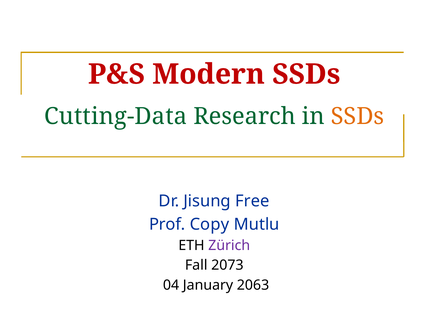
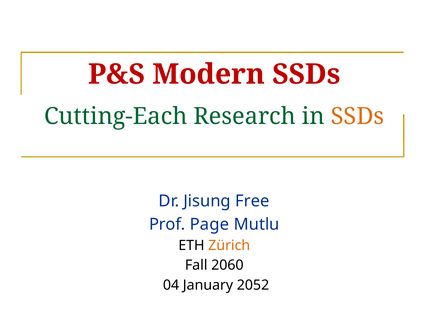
Cutting-Data: Cutting-Data -> Cutting-Each
Copy: Copy -> Page
Zürich colour: purple -> orange
2073: 2073 -> 2060
2063: 2063 -> 2052
